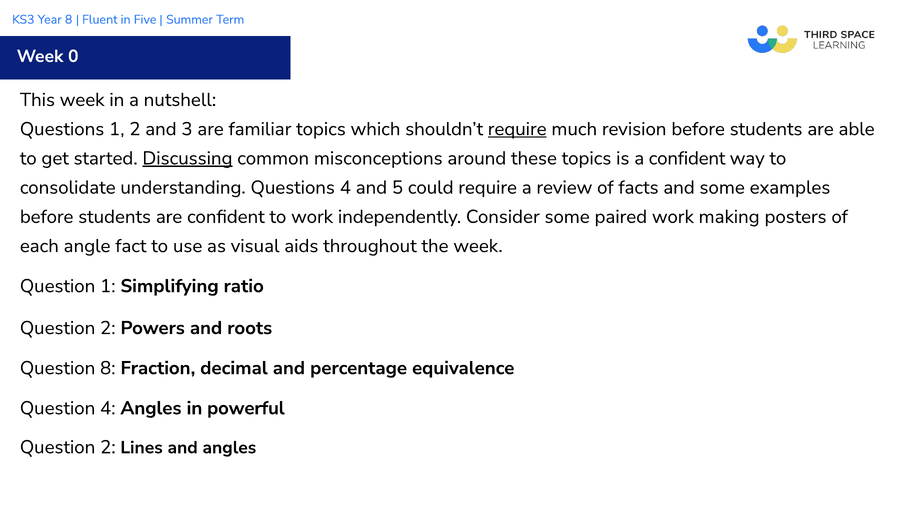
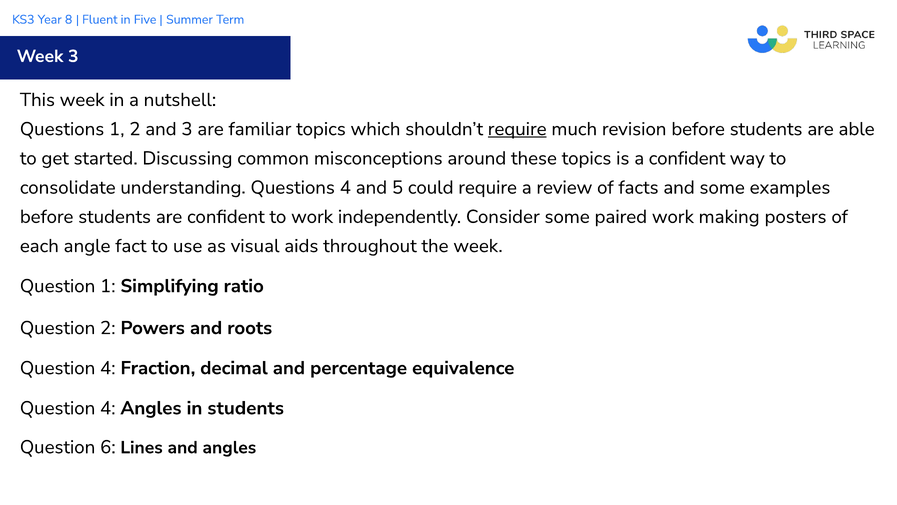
Week 0: 0 -> 3
Discussing underline: present -> none
8 at (108, 368): 8 -> 4
in powerful: powerful -> students
2 at (108, 447): 2 -> 6
